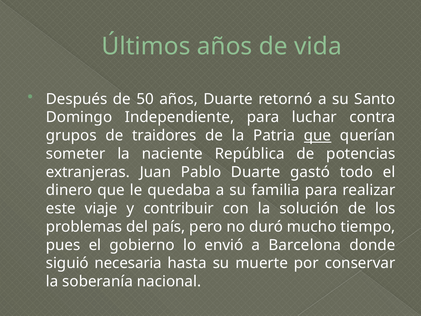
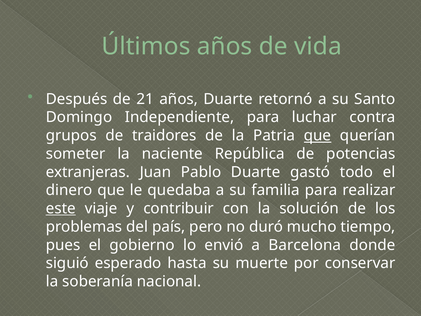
50: 50 -> 21
este underline: none -> present
necesaria: necesaria -> esperado
